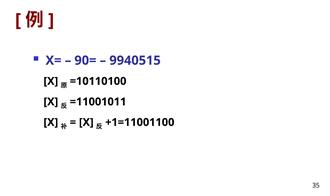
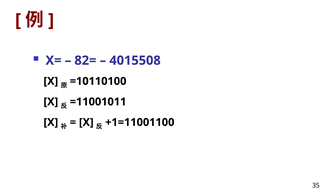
90=: 90= -> 82=
9940515: 9940515 -> 4015508
